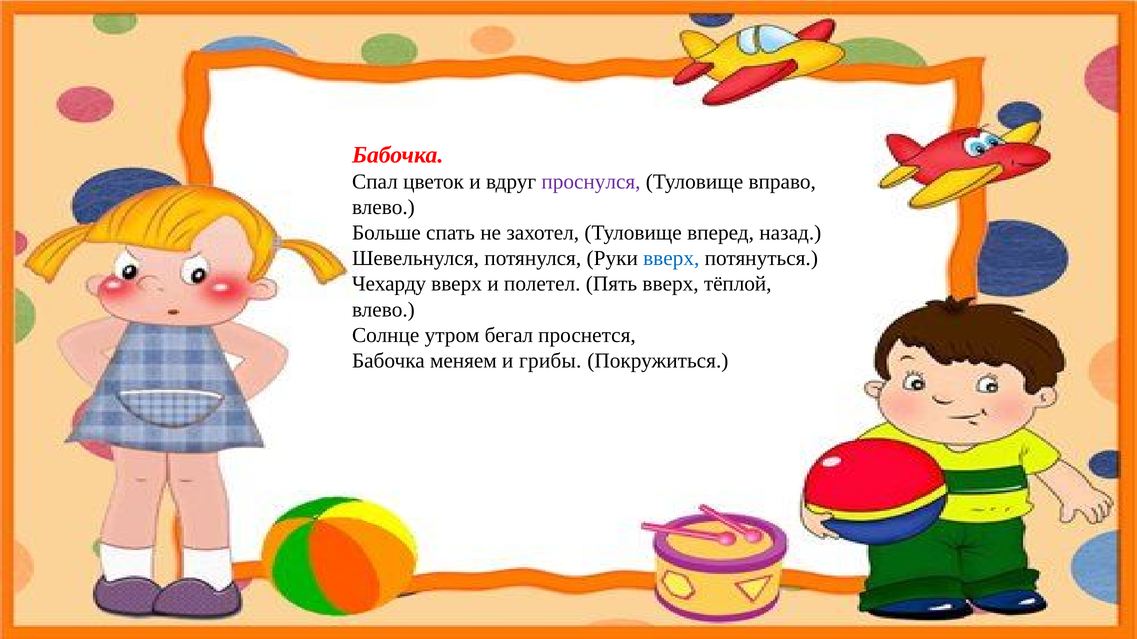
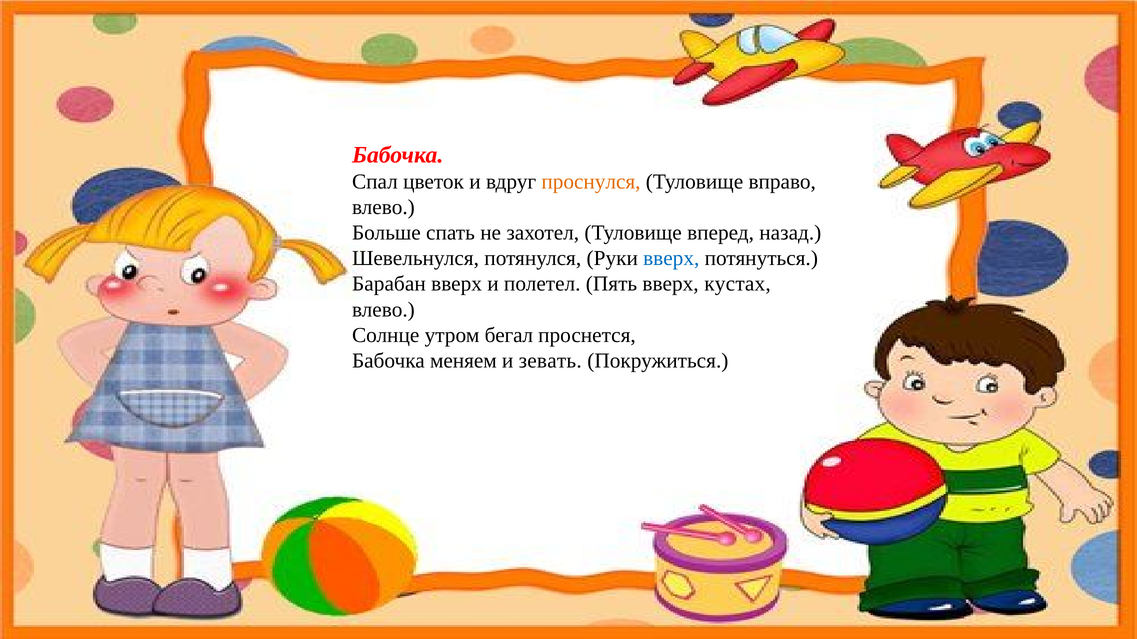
проснулся colour: purple -> orange
Чехарду: Чехарду -> Барабан
тёплой: тёплой -> кустах
грибы: грибы -> зевать
